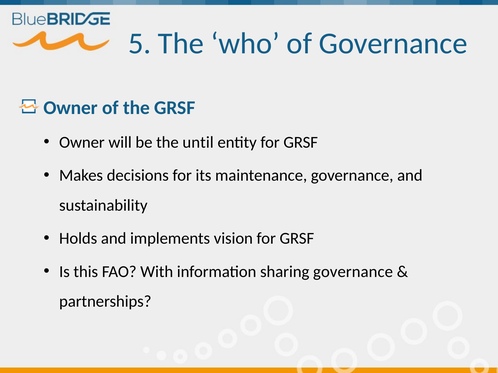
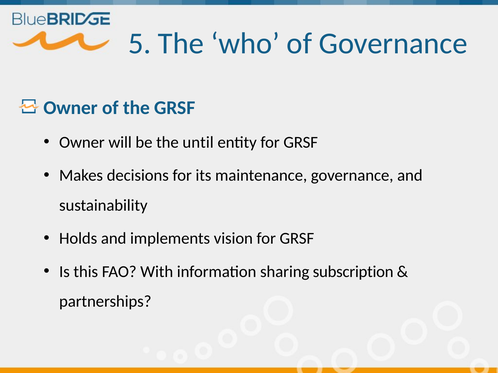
sharing governance: governance -> subscription
